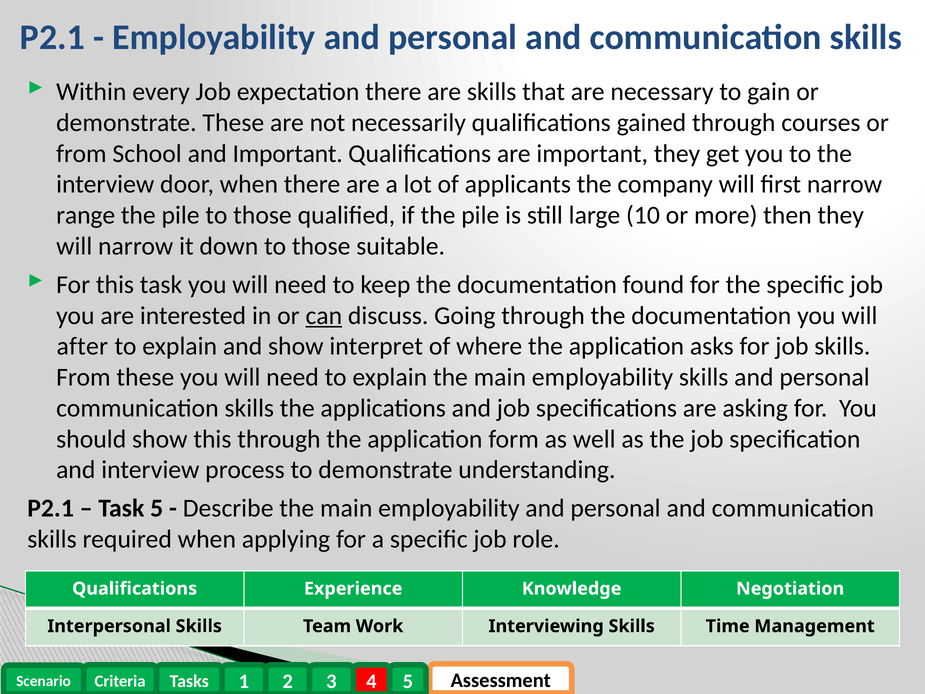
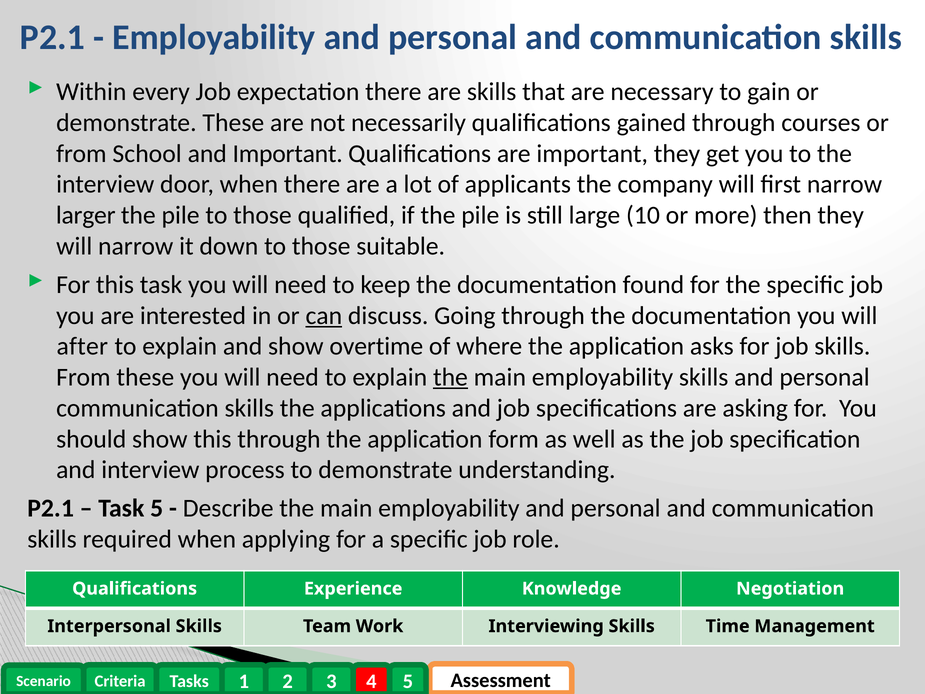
range: range -> larger
interpret: interpret -> overtime
the at (450, 377) underline: none -> present
